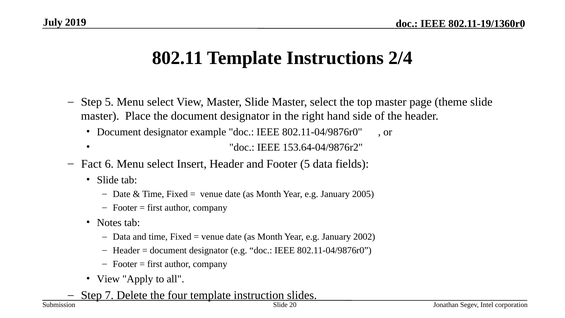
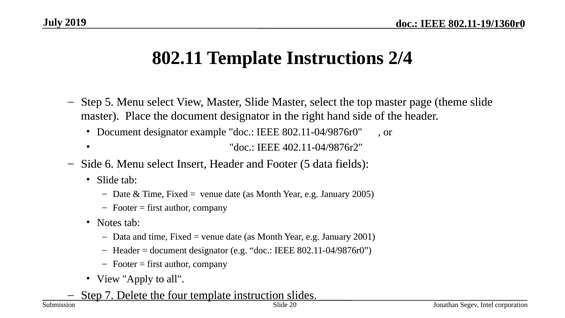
153.64-04/9876r2: 153.64-04/9876r2 -> 402.11-04/9876r2
Fact at (91, 164): Fact -> Side
2002: 2002 -> 2001
